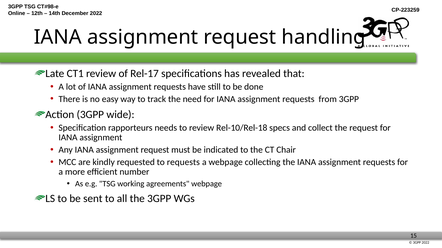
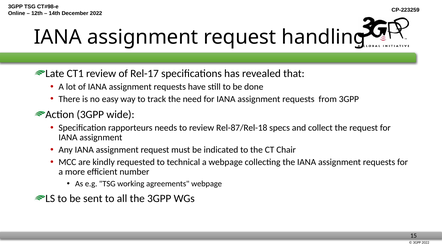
Rel-10/Rel-18: Rel-10/Rel-18 -> Rel-87/Rel-18
to requests: requests -> technical
